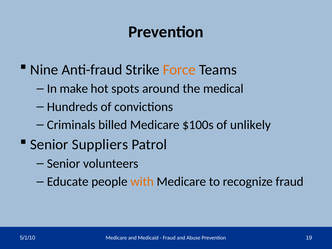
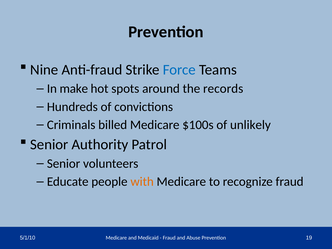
Force colour: orange -> blue
medical: medical -> records
Suppliers: Suppliers -> Authority
